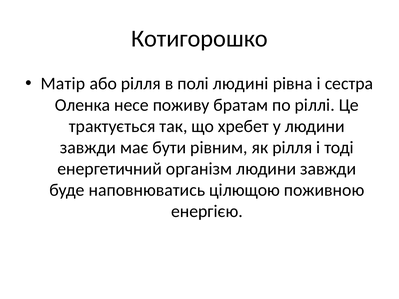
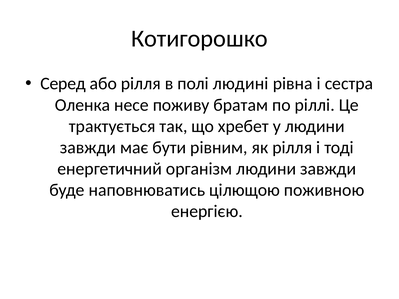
Матір: Матір -> Серед
